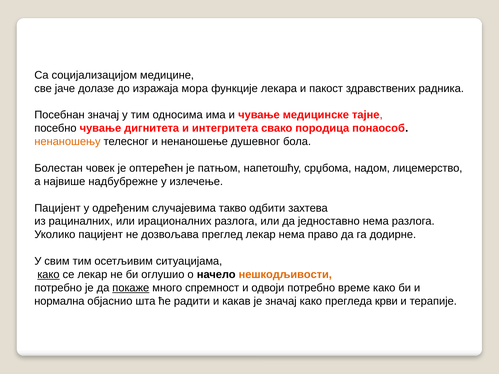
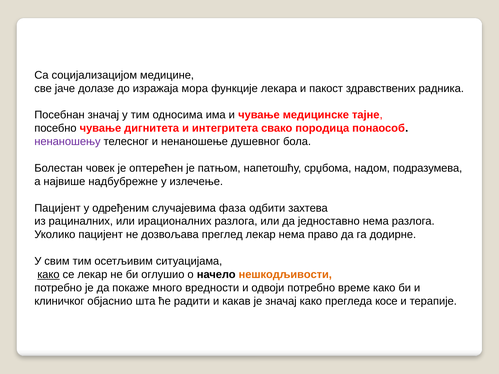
ненаношењу colour: orange -> purple
лицемерство: лицемерство -> подразумева
такво: такво -> фаза
покаже underline: present -> none
спремност: спремност -> вредности
нормална: нормална -> клиничког
крви: крви -> косе
